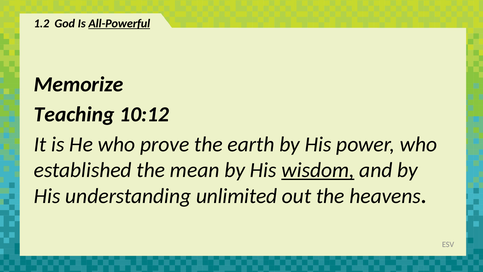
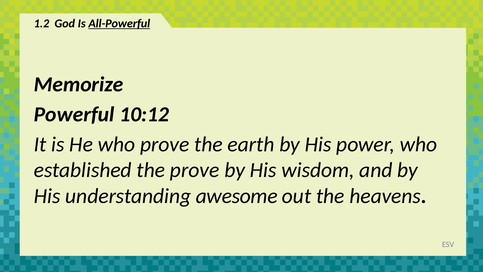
Teaching: Teaching -> Powerful
the mean: mean -> prove
wisdom underline: present -> none
unlimited: unlimited -> awesome
